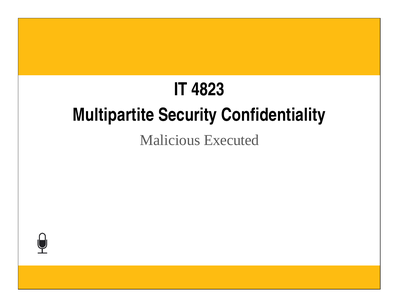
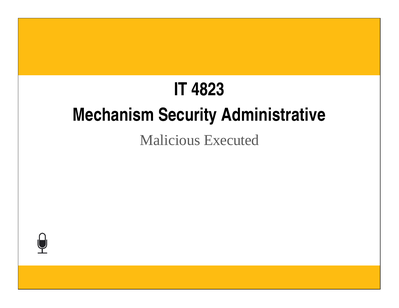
Multipartite: Multipartite -> Mechanism
Confidentiality: Confidentiality -> Administrative
